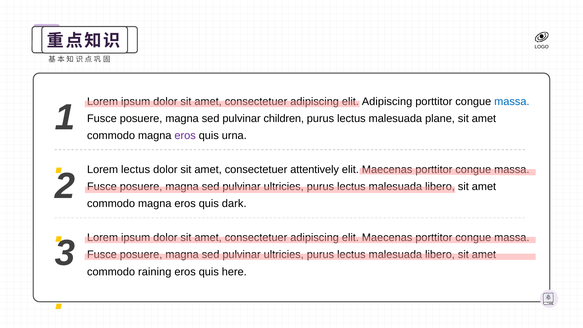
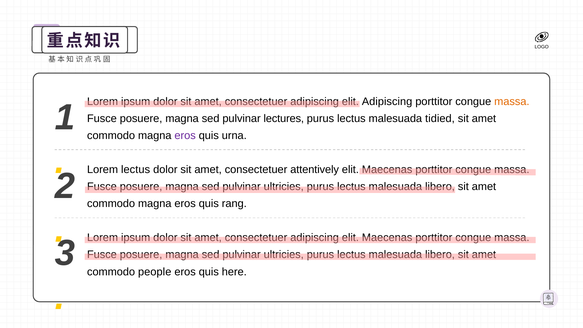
massa at (512, 101) colour: blue -> orange
children: children -> lectures
plane: plane -> tidied
dark: dark -> rang
raining: raining -> people
